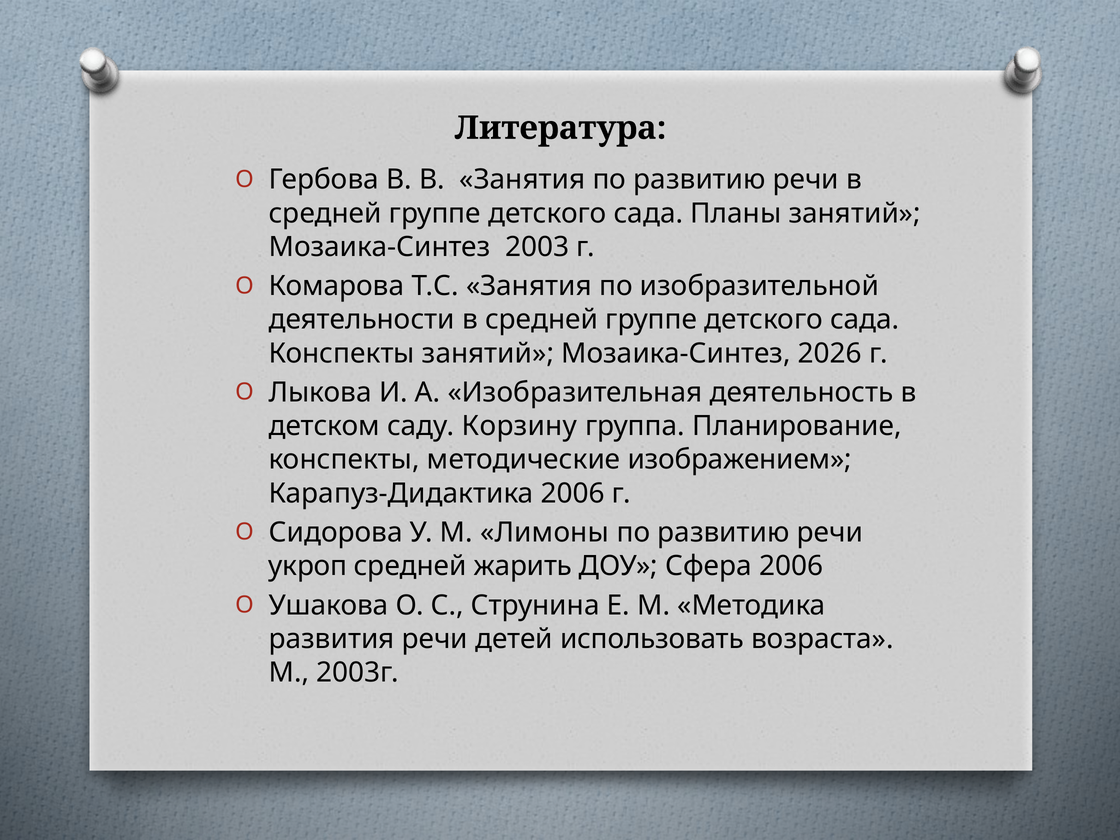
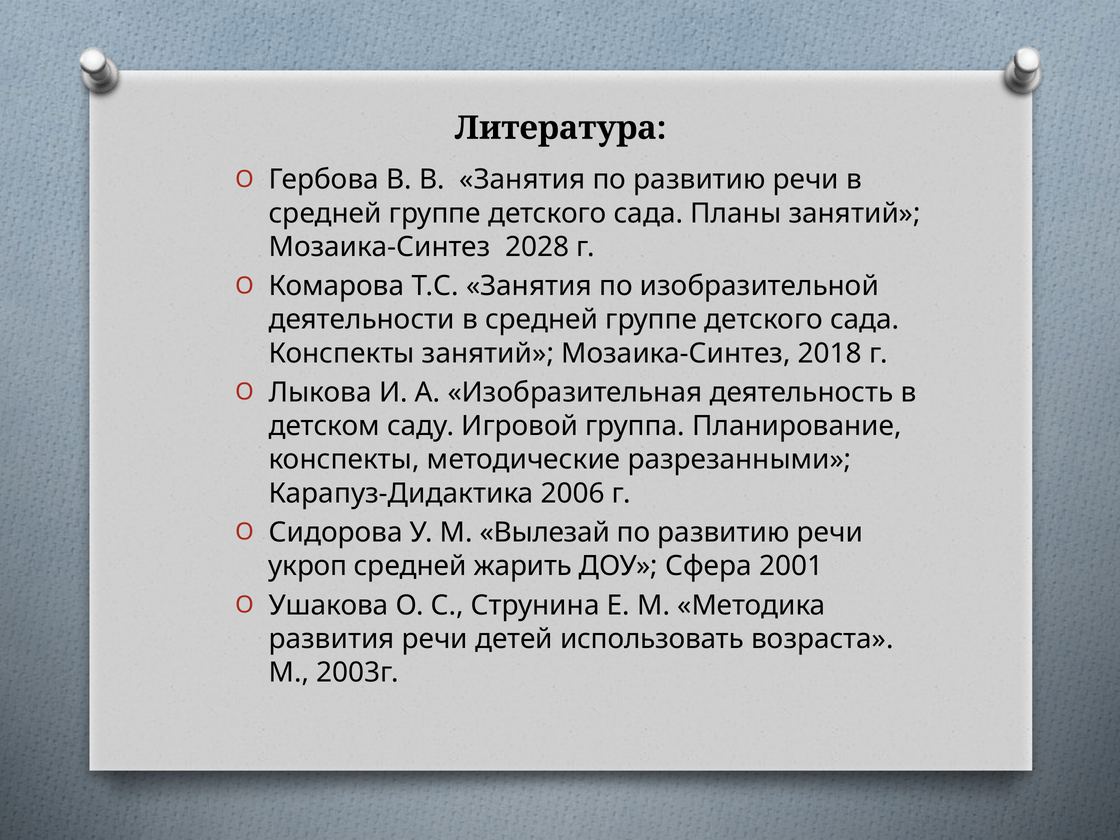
2003: 2003 -> 2028
2026: 2026 -> 2018
Корзину: Корзину -> Игровой
изображением: изображением -> разрезанными
Лимоны: Лимоны -> Вылезай
Сфера 2006: 2006 -> 2001
